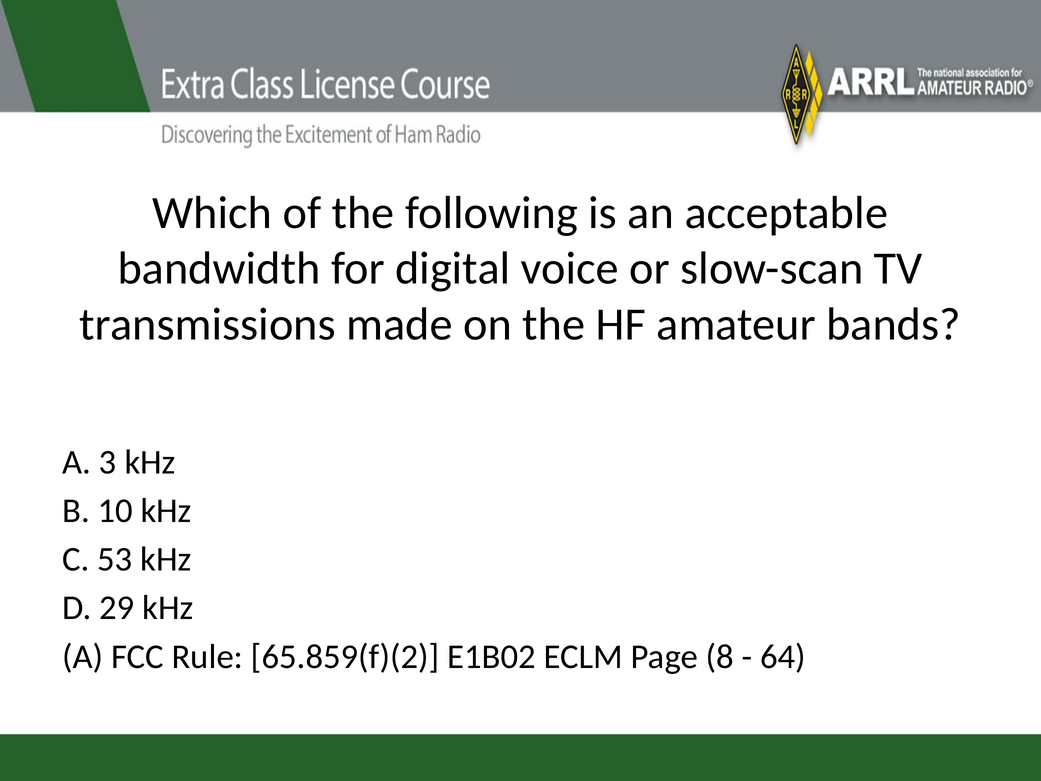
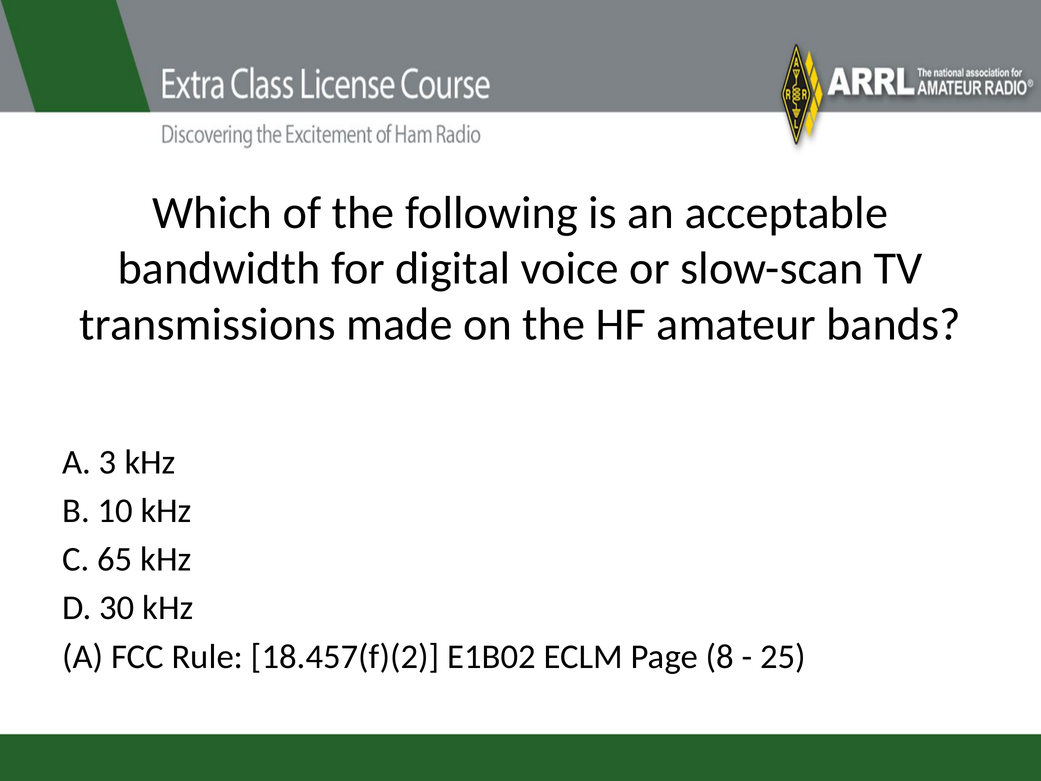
53: 53 -> 65
29: 29 -> 30
65.859(f)(2: 65.859(f)(2 -> 18.457(f)(2
64: 64 -> 25
